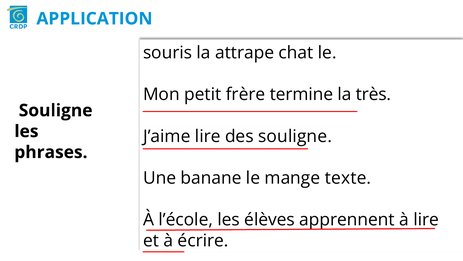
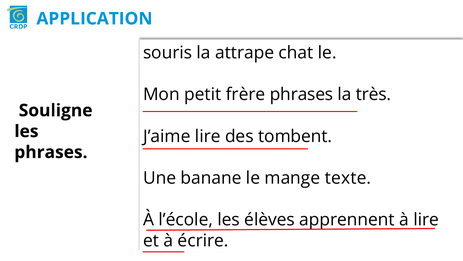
frère termine: termine -> phrases
des souligne: souligne -> tombent
